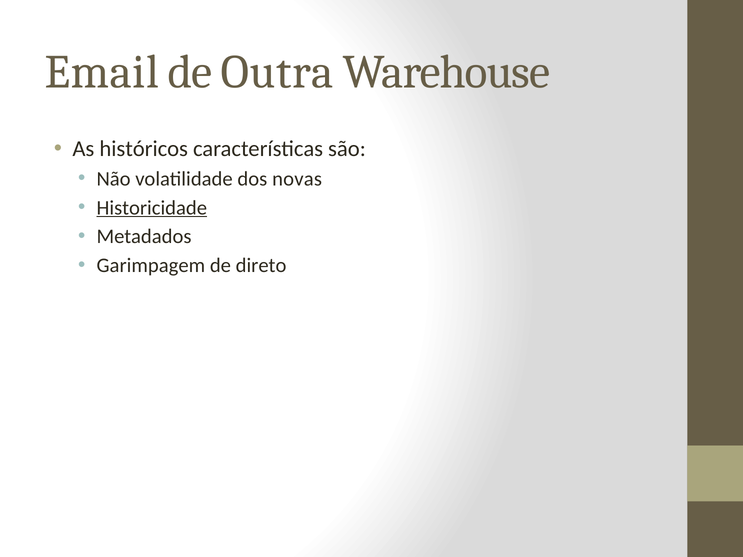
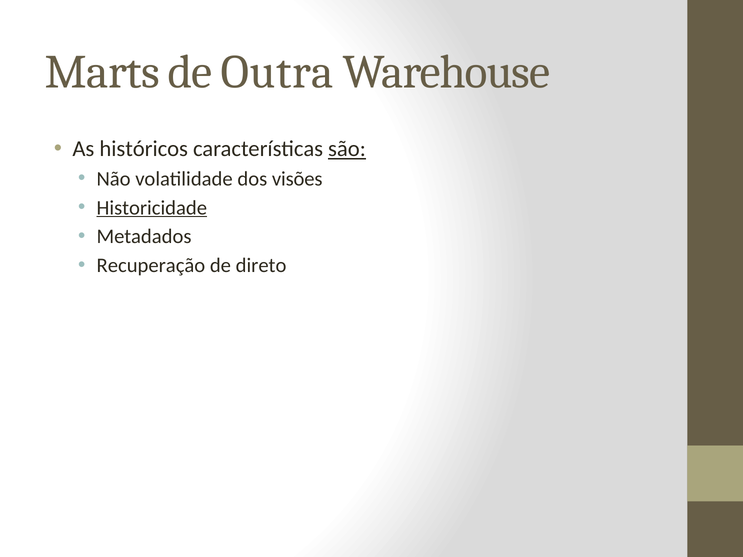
Email: Email -> Marts
são underline: none -> present
novas: novas -> visões
Garimpagem: Garimpagem -> Recuperação
